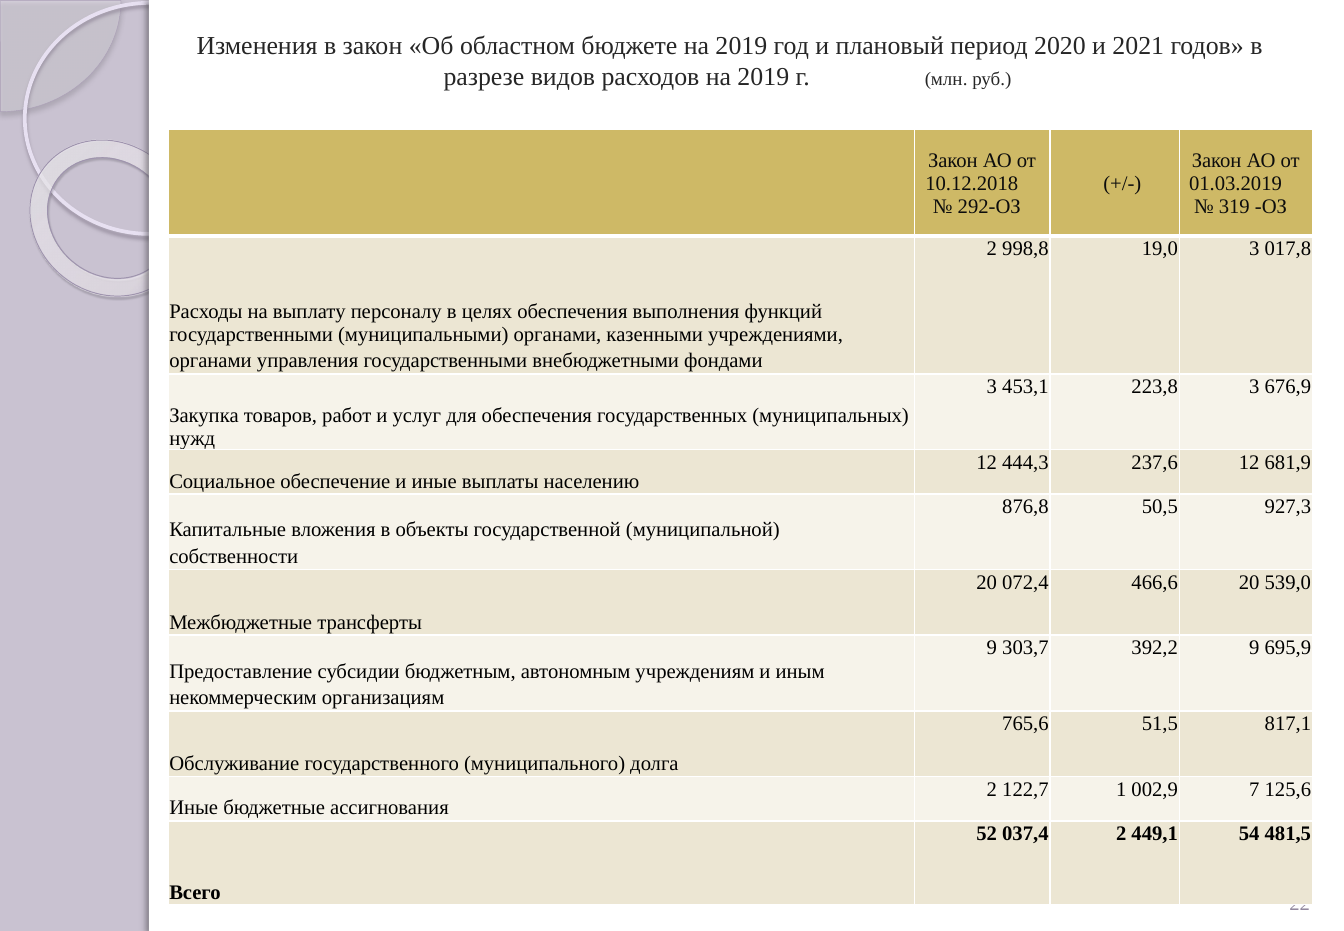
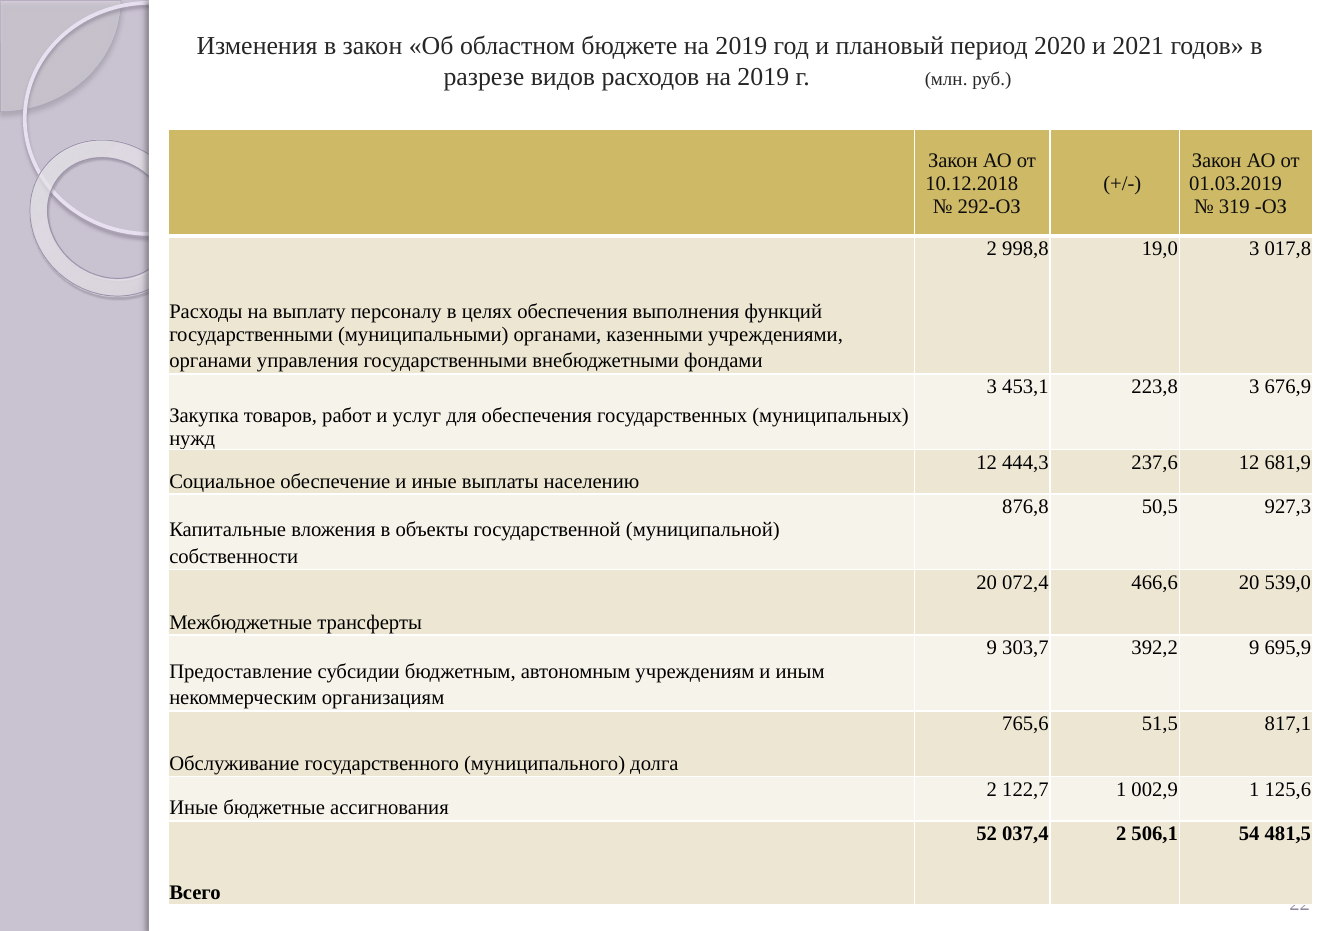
002,9 7: 7 -> 1
449,1: 449,1 -> 506,1
